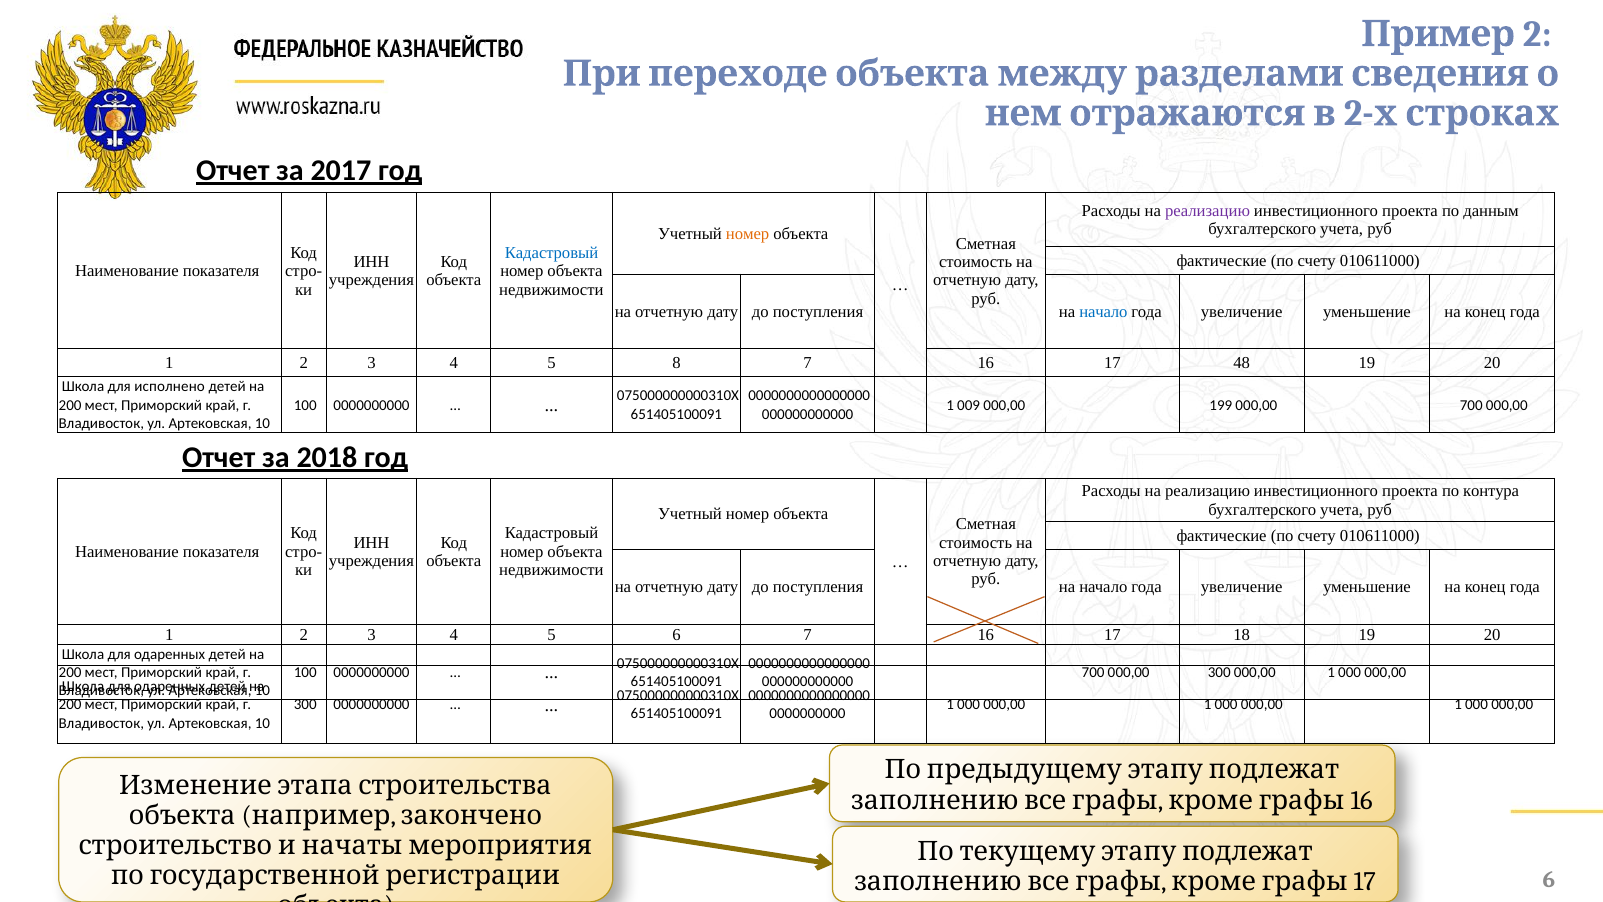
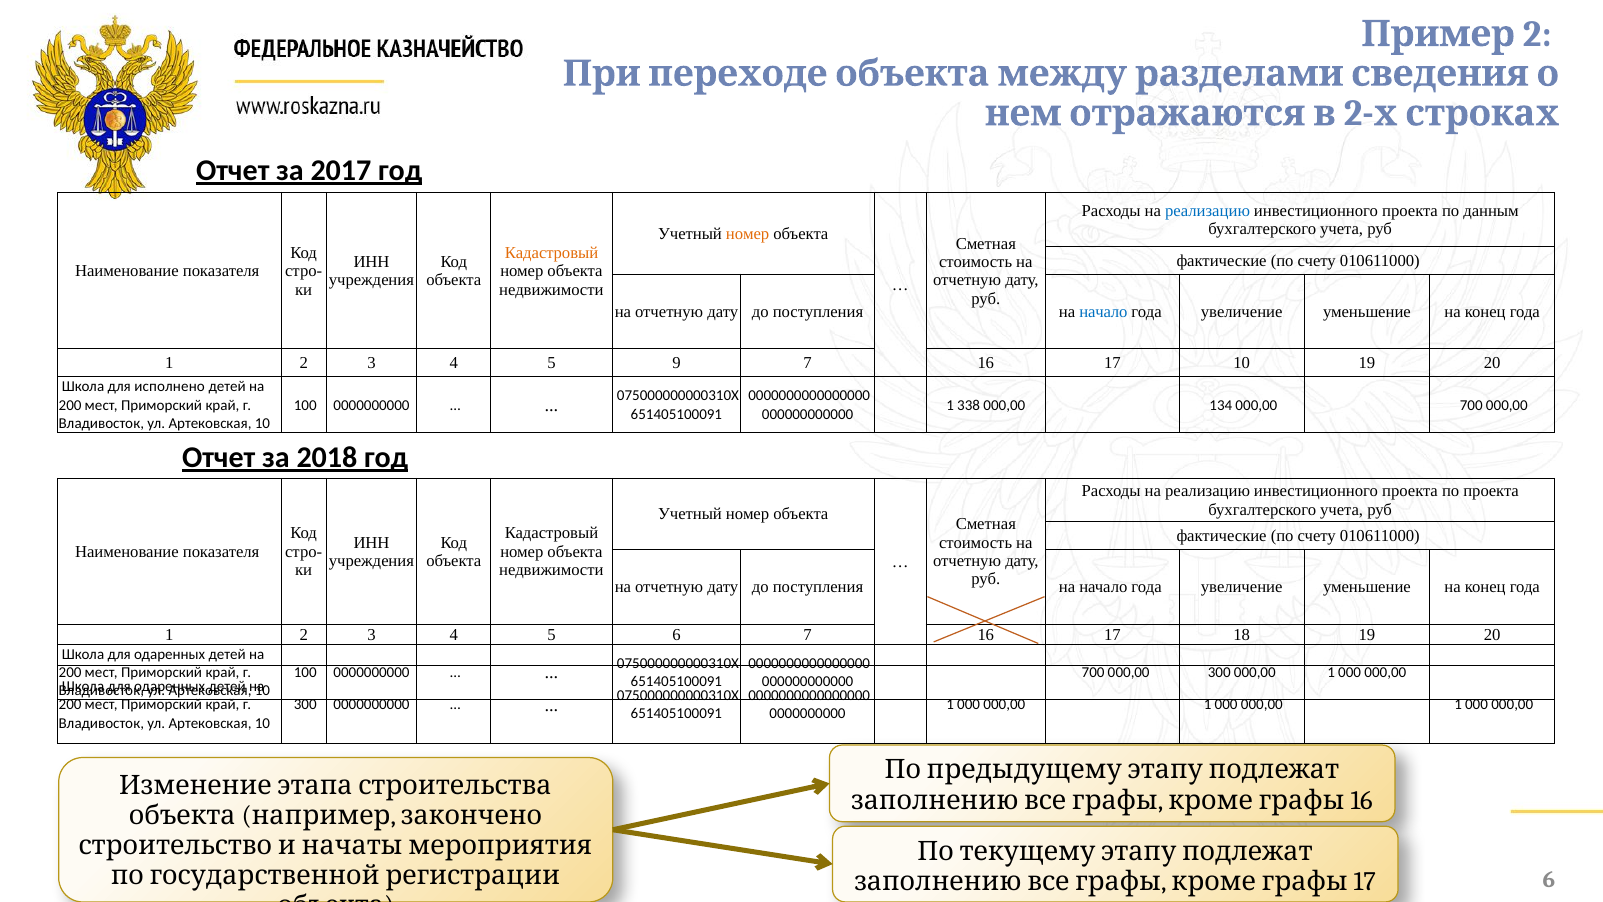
реализацию at (1208, 211) colour: purple -> blue
Кадастровый at (552, 253) colour: blue -> orange
8: 8 -> 9
17 48: 48 -> 10
009: 009 -> 338
199: 199 -> 134
по контура: контура -> проекта
